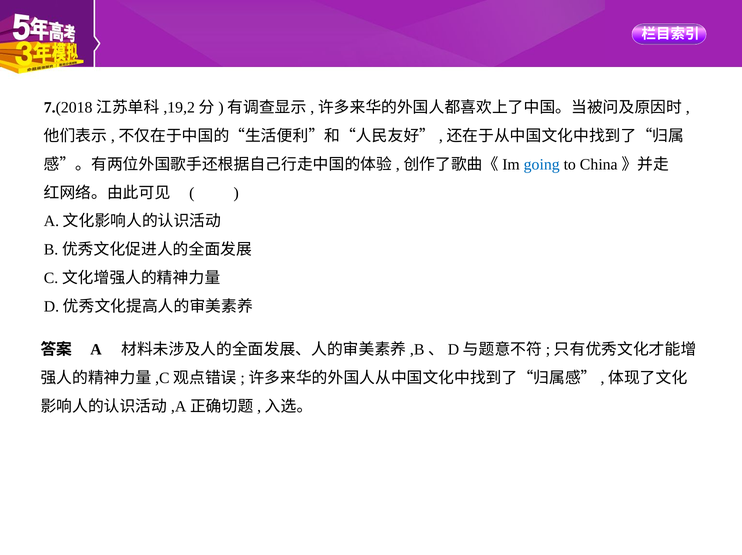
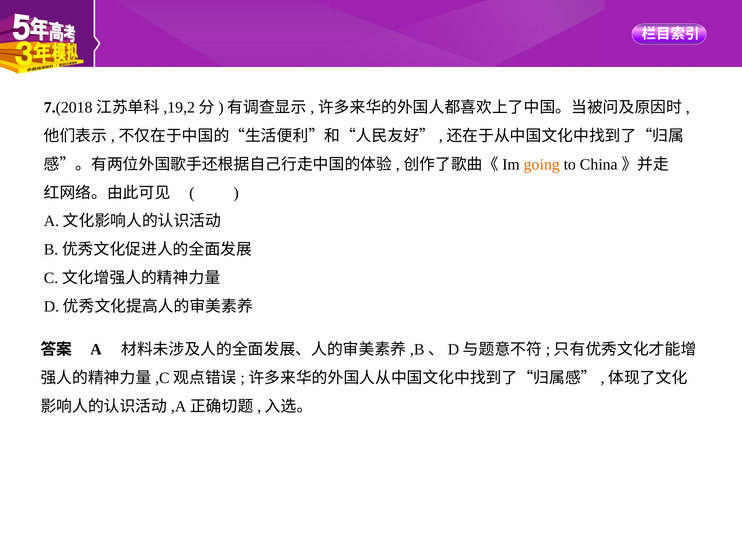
going colour: blue -> orange
